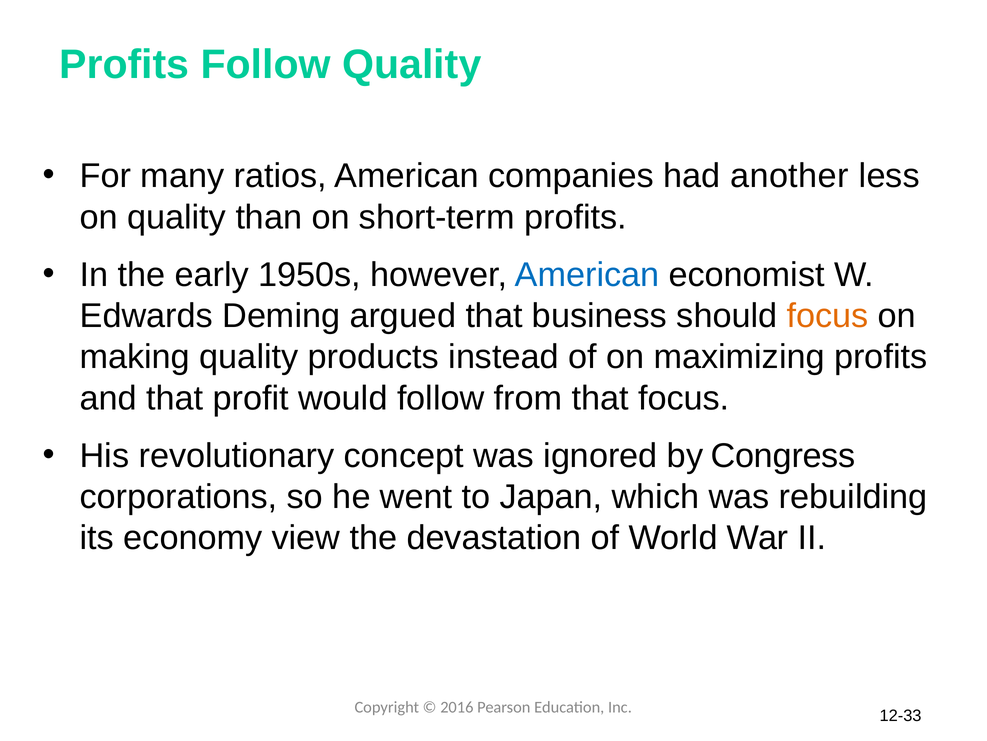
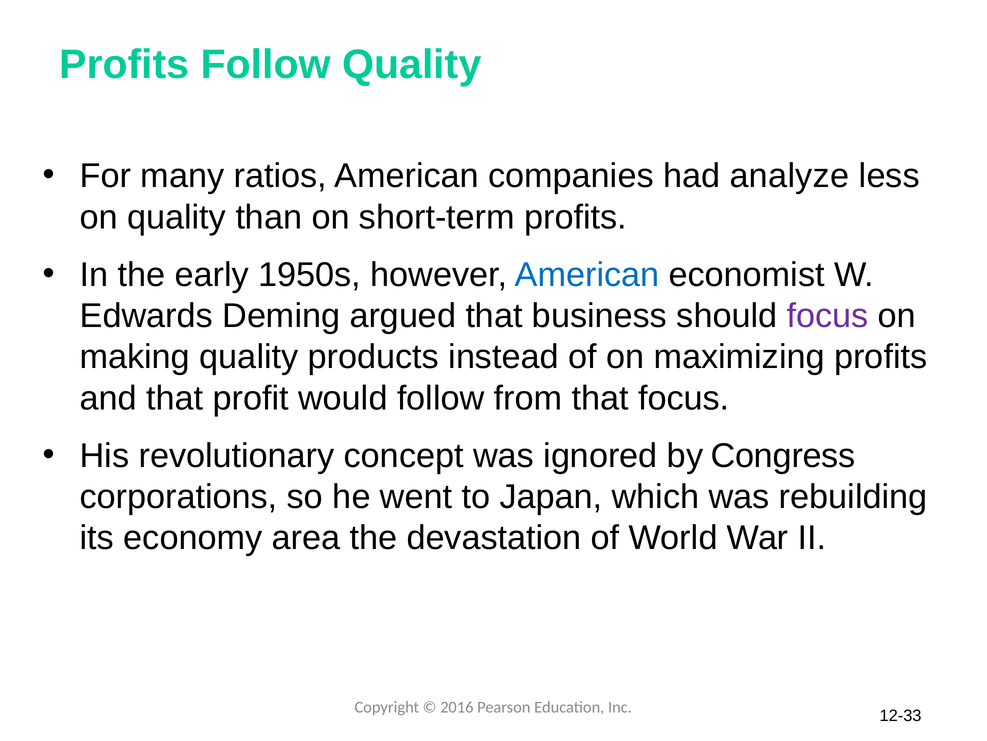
another: another -> analyze
focus at (828, 316) colour: orange -> purple
view: view -> area
